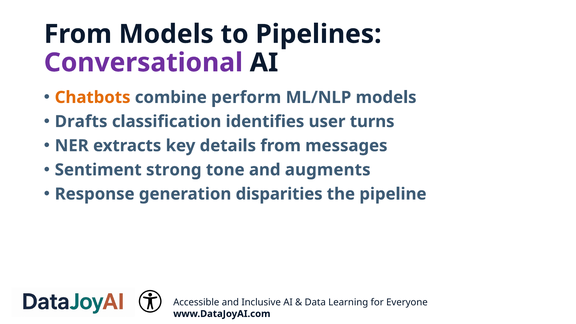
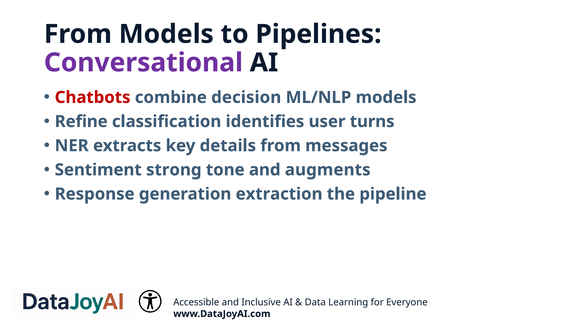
Chatbots colour: orange -> red
perform: perform -> decision
Drafts: Drafts -> Refine
disparities: disparities -> extraction
